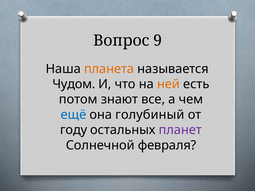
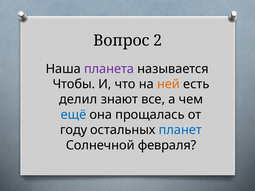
9: 9 -> 2
планета colour: orange -> purple
Чудом: Чудом -> Чтобы
потом: потом -> делил
голубиный: голубиный -> прощалась
планет colour: purple -> blue
